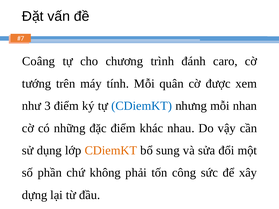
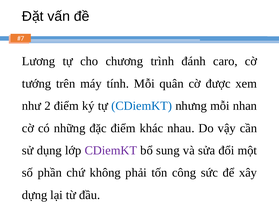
Coâng: Coâng -> Lương
3: 3 -> 2
CDiemKT at (111, 151) colour: orange -> purple
